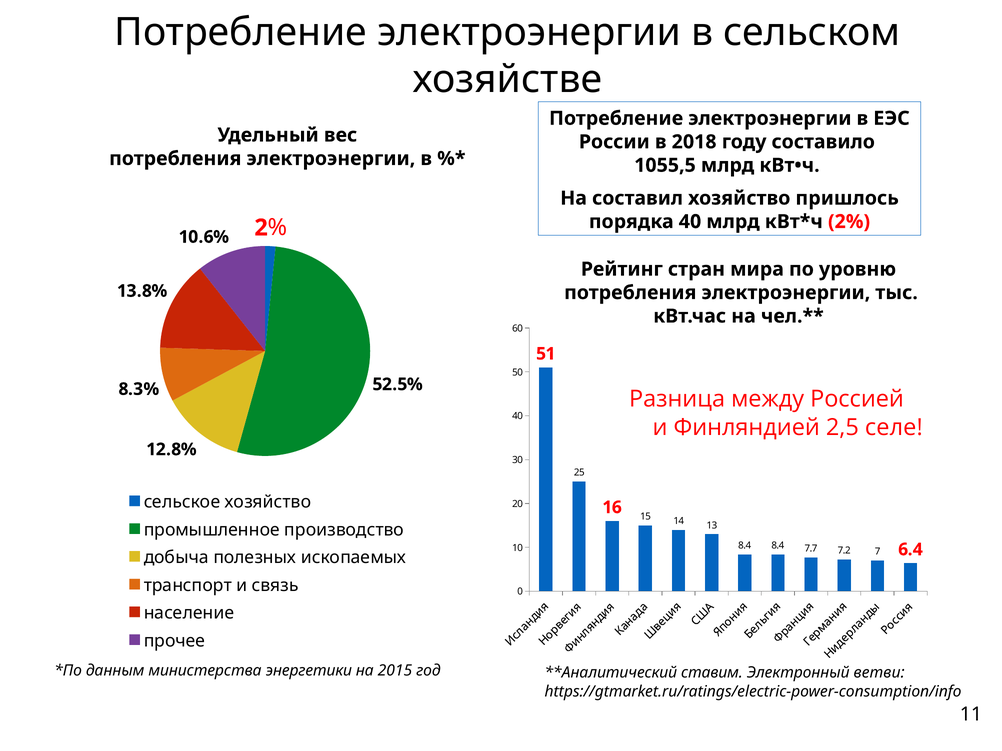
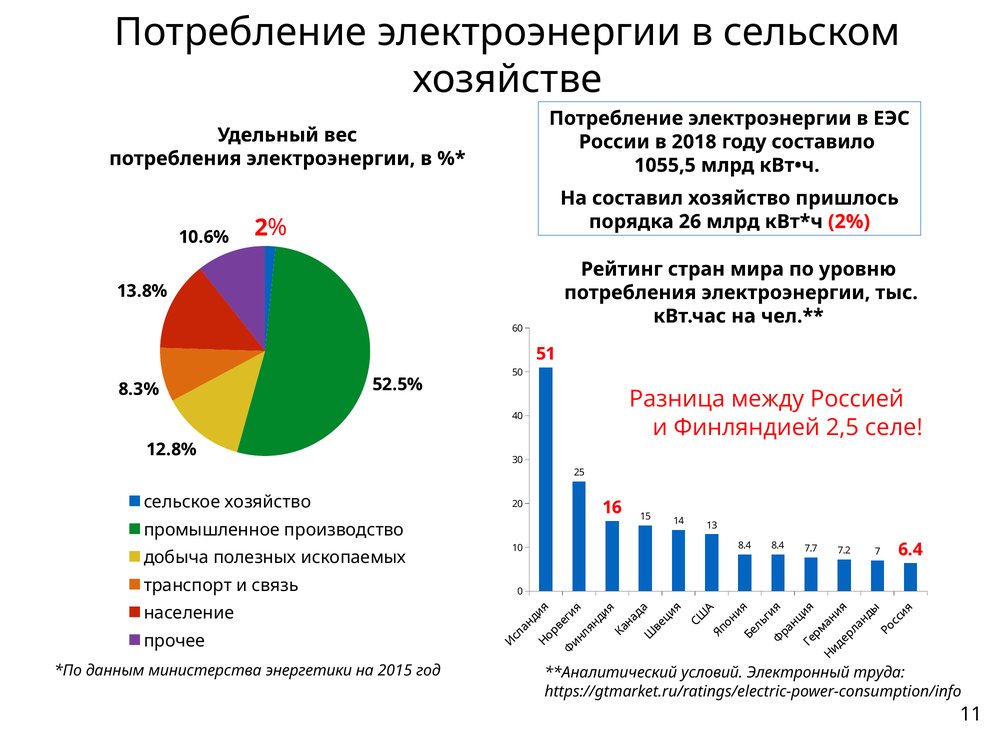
порядка 40: 40 -> 26
ставим: ставим -> условий
ветви: ветви -> труда
